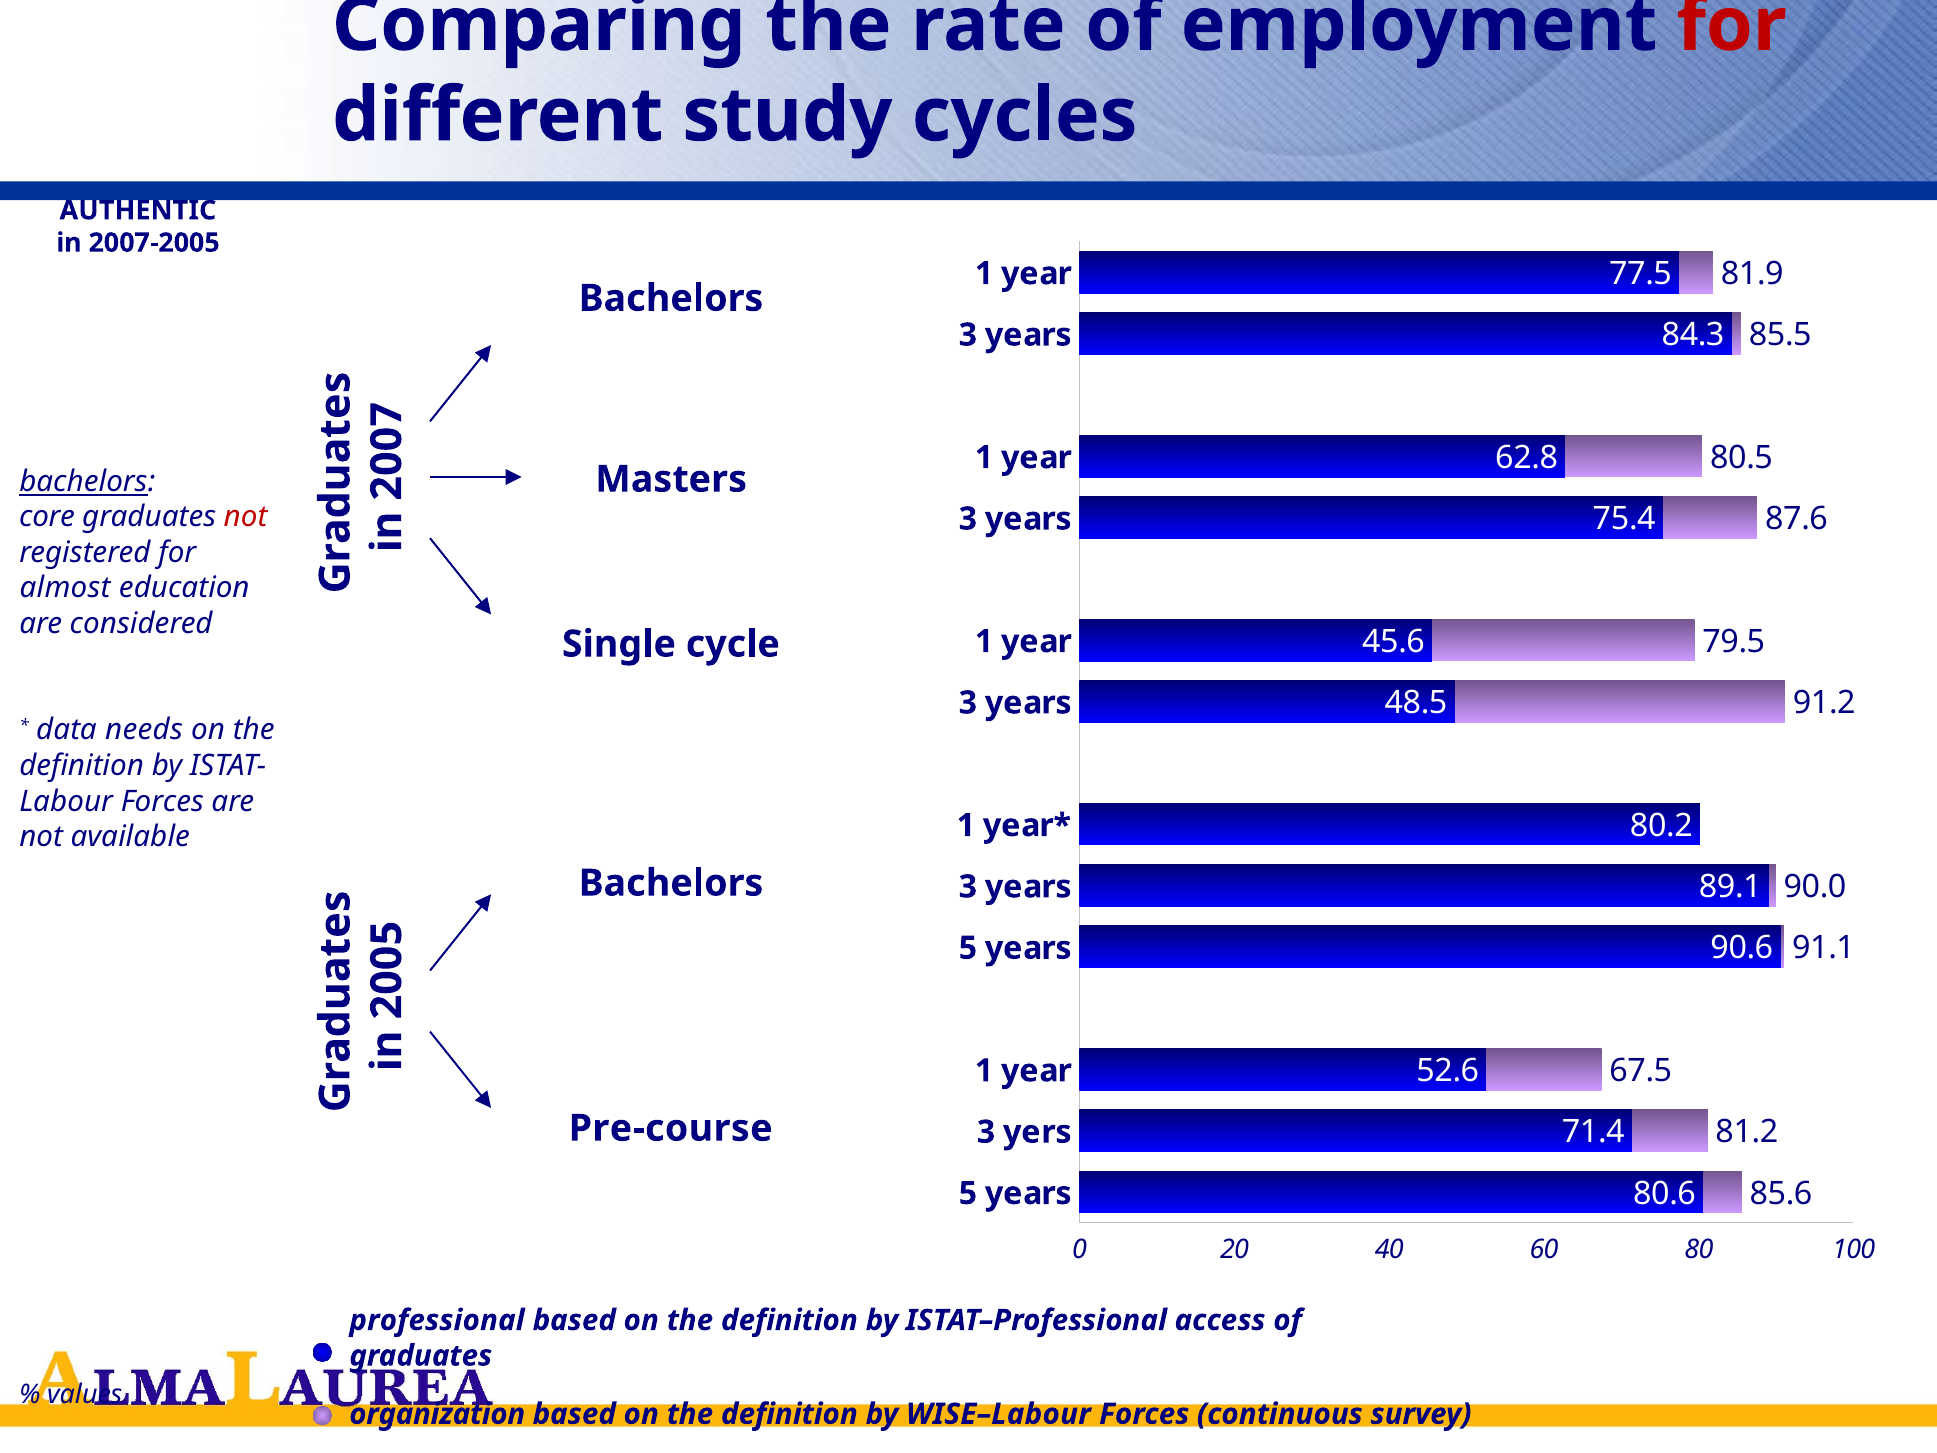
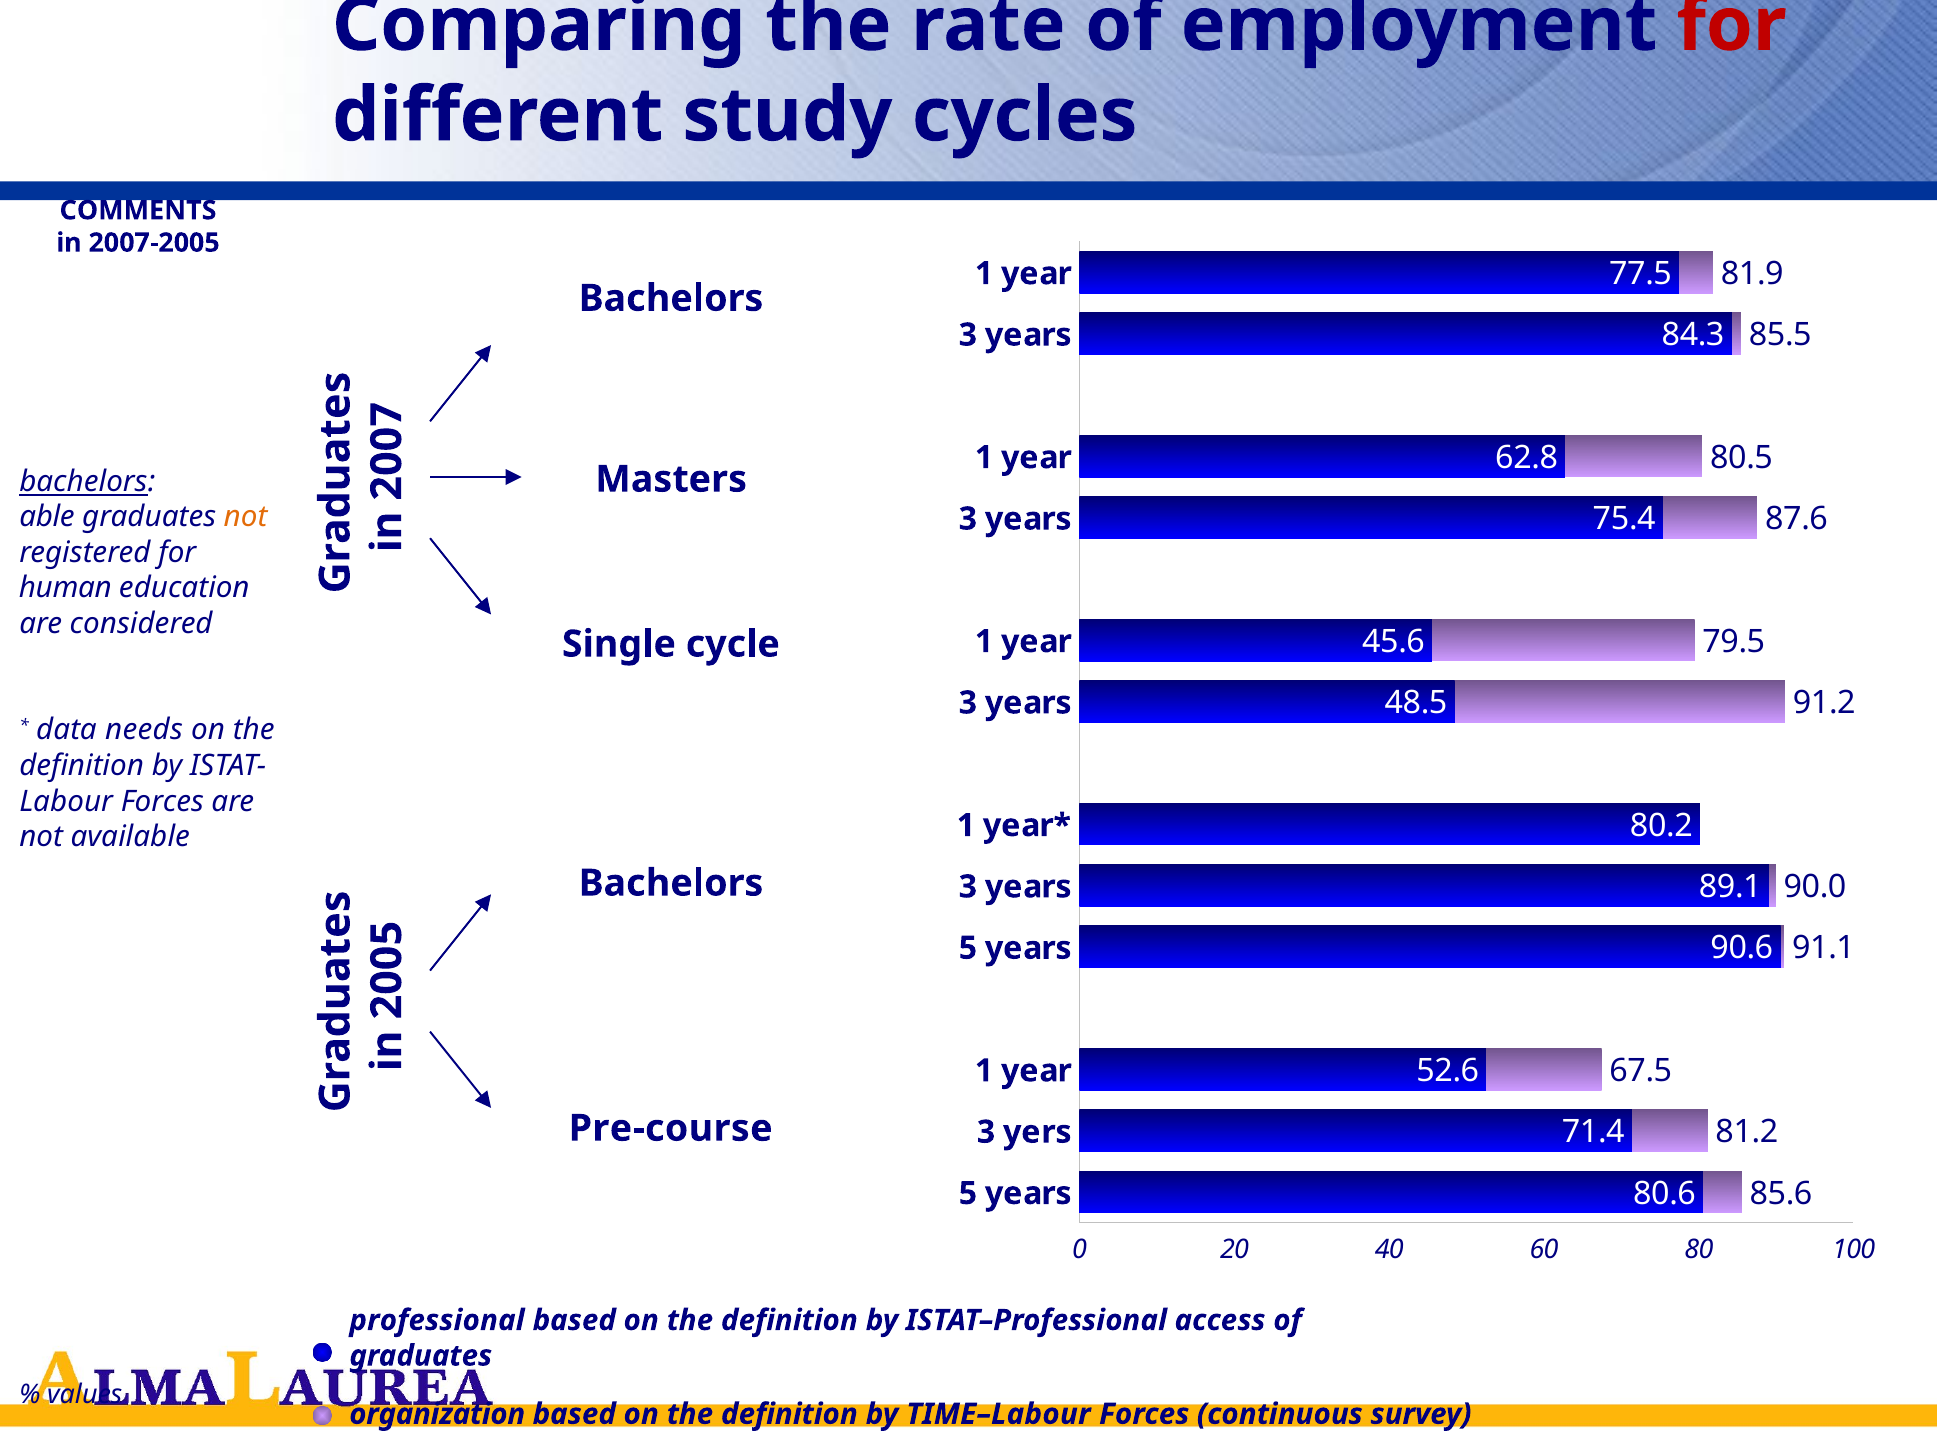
AUTHENTIC: AUTHENTIC -> COMMENTS
core: core -> able
not at (246, 517) colour: red -> orange
almost: almost -> human
WISE–Labour: WISE–Labour -> TIME–Labour
